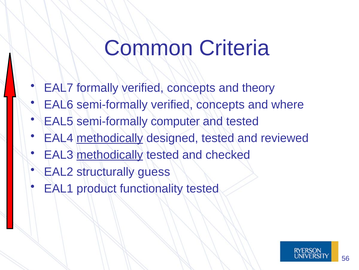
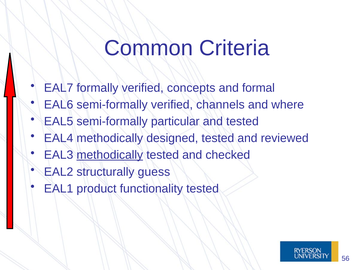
theory: theory -> formal
semi-formally verified concepts: concepts -> channels
computer: computer -> particular
methodically at (110, 138) underline: present -> none
